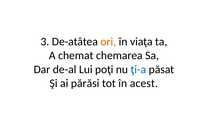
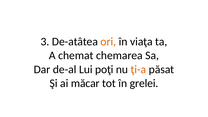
ţi-a colour: blue -> orange
părăsi: părăsi -> măcar
acest: acest -> grelei
